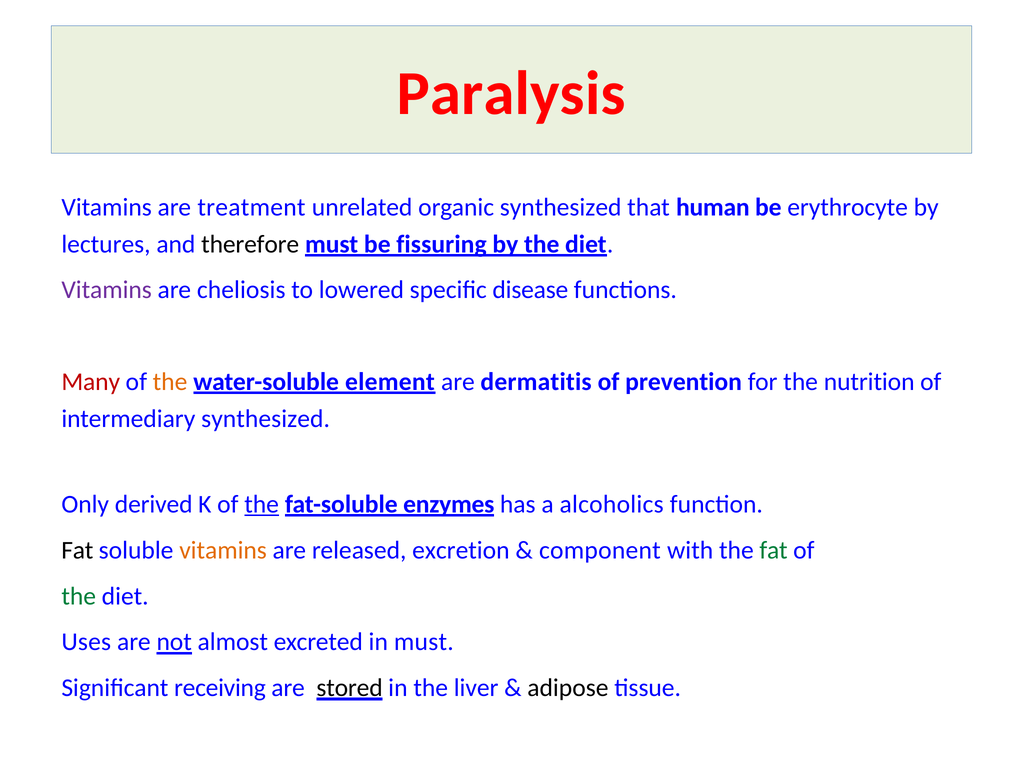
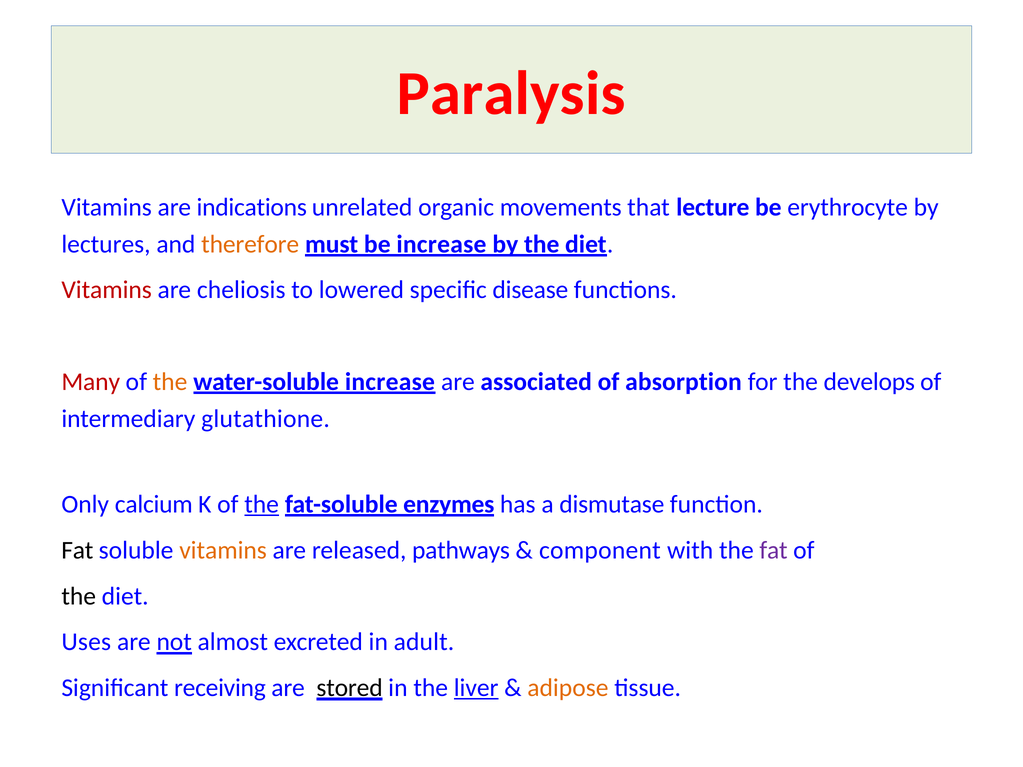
treatment: treatment -> indications
organic synthesized: synthesized -> movements
human: human -> lecture
therefore colour: black -> orange
be fissuring: fissuring -> increase
Vitamins at (107, 290) colour: purple -> red
water-soluble element: element -> increase
dermatitis: dermatitis -> associated
prevention: prevention -> absorption
nutrition: nutrition -> develops
intermediary synthesized: synthesized -> glutathione
derived: derived -> calcium
alcoholics: alcoholics -> dismutase
excretion: excretion -> pathways
fat at (773, 550) colour: green -> purple
the at (79, 596) colour: green -> black
in must: must -> adult
liver underline: none -> present
adipose colour: black -> orange
